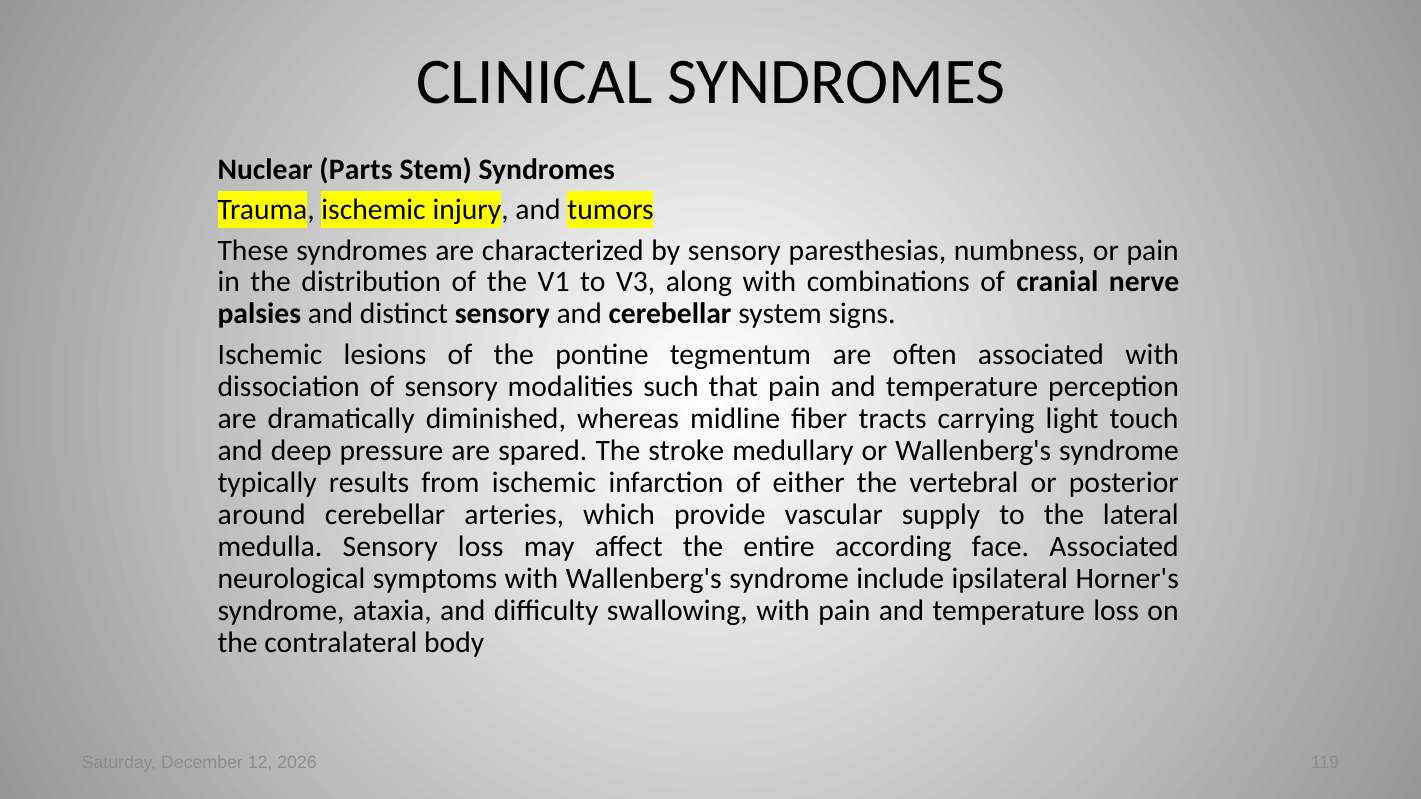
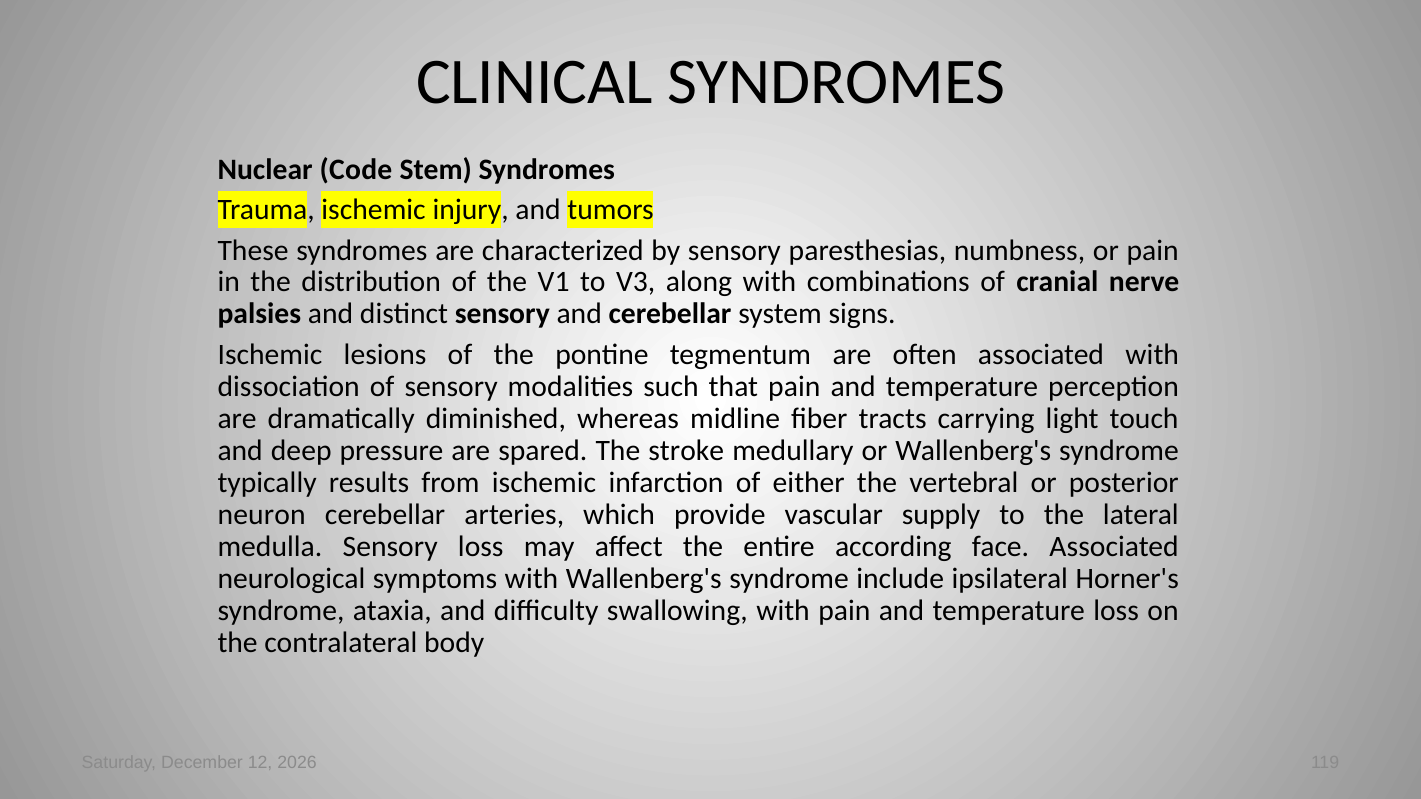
Parts: Parts -> Code
around: around -> neuron
